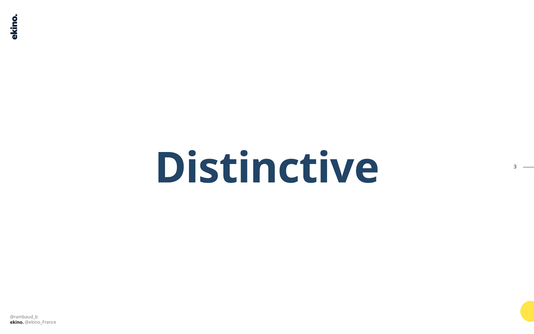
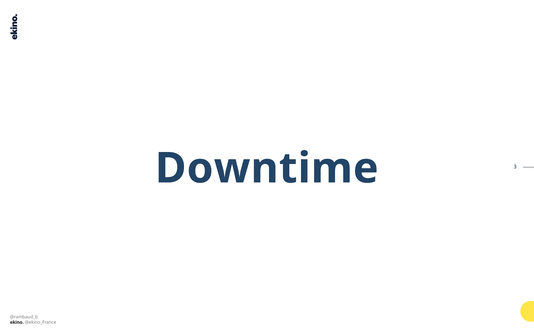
Distinctive: Distinctive -> Downtime
